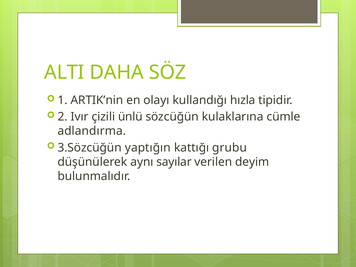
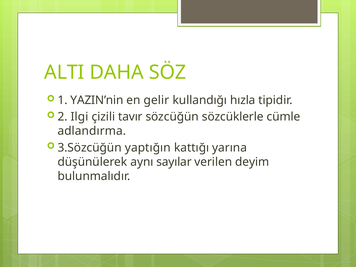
ARTIK’nin: ARTIK’nin -> YAZIN’nin
olayı: olayı -> gelir
Ivır: Ivır -> Ilgi
ünlü: ünlü -> tavır
kulaklarına: kulaklarına -> sözcüklerle
grubu: grubu -> yarına
